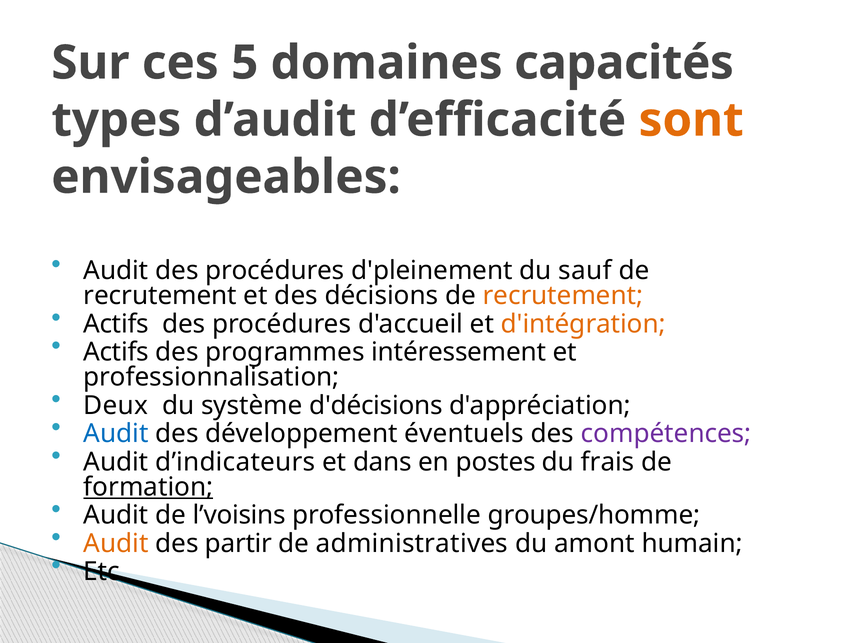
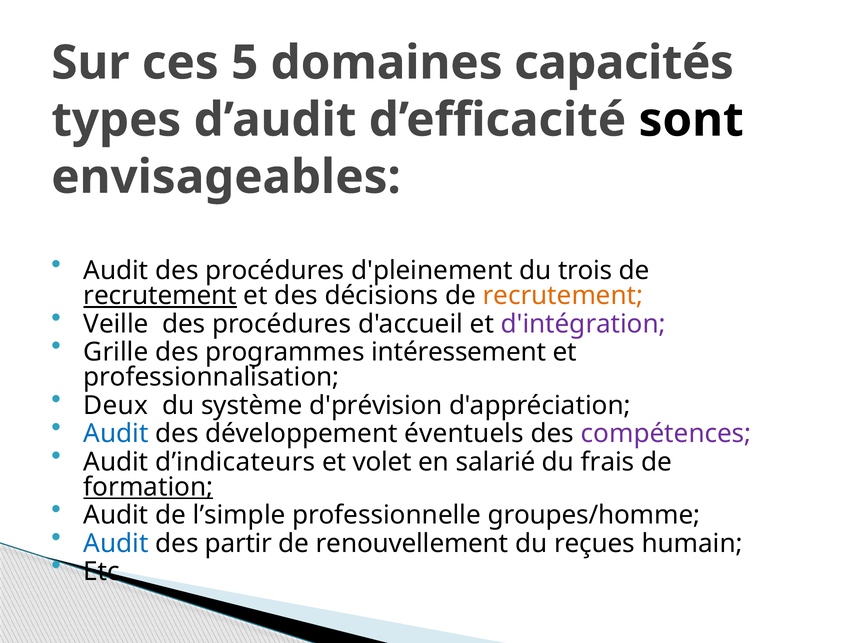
sont colour: orange -> black
sauf: sauf -> trois
recrutement at (160, 296) underline: none -> present
Actifs at (116, 324): Actifs -> Veille
d'intégration colour: orange -> purple
Actifs at (116, 352): Actifs -> Grille
d'décisions: d'décisions -> d'prévision
dans: dans -> volet
postes: postes -> salarié
l’voisins: l’voisins -> l’simple
Audit at (116, 543) colour: orange -> blue
administratives: administratives -> renouvellement
amont: amont -> reçues
